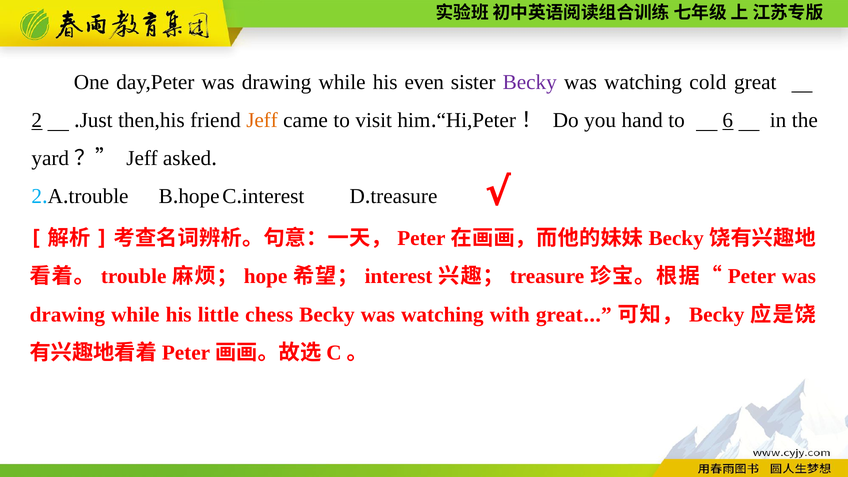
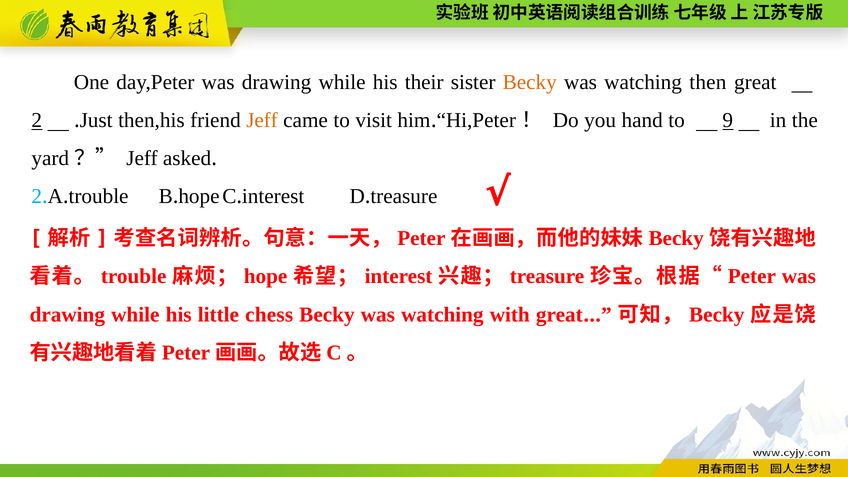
even: even -> their
Becky at (530, 82) colour: purple -> orange
cold: cold -> then
6: 6 -> 9
